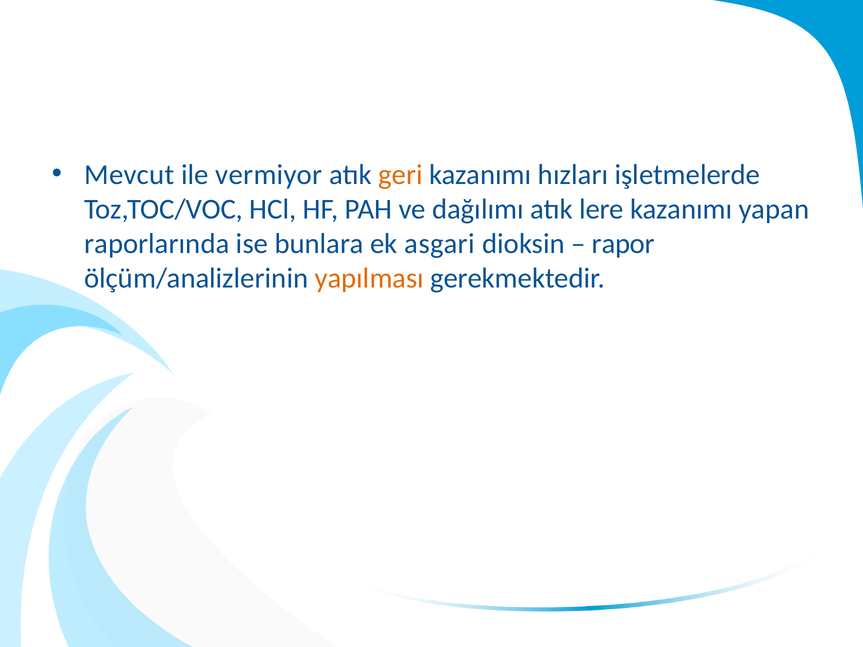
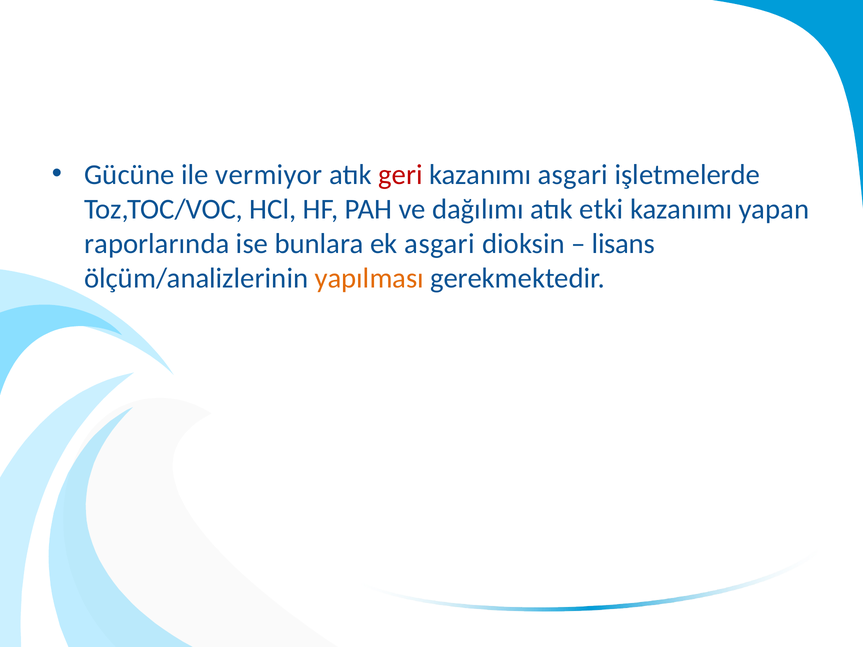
Mevcut: Mevcut -> Gücüne
geri colour: orange -> red
kazanımı hızları: hızları -> asgari
lere: lere -> etki
rapor: rapor -> lisans
